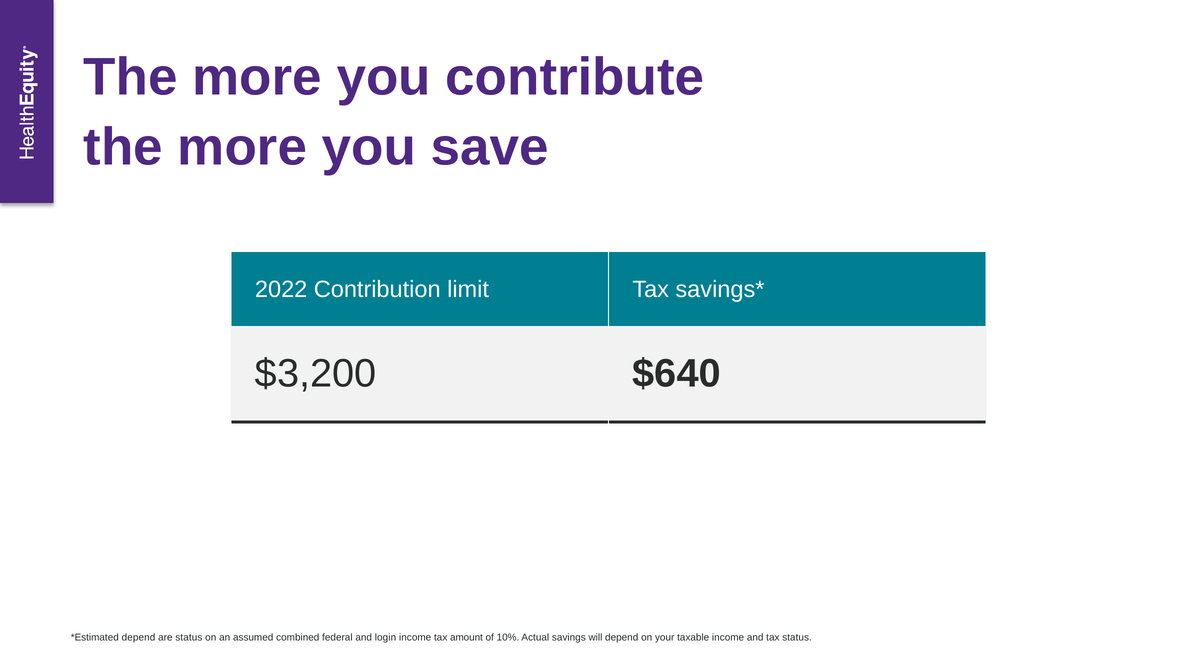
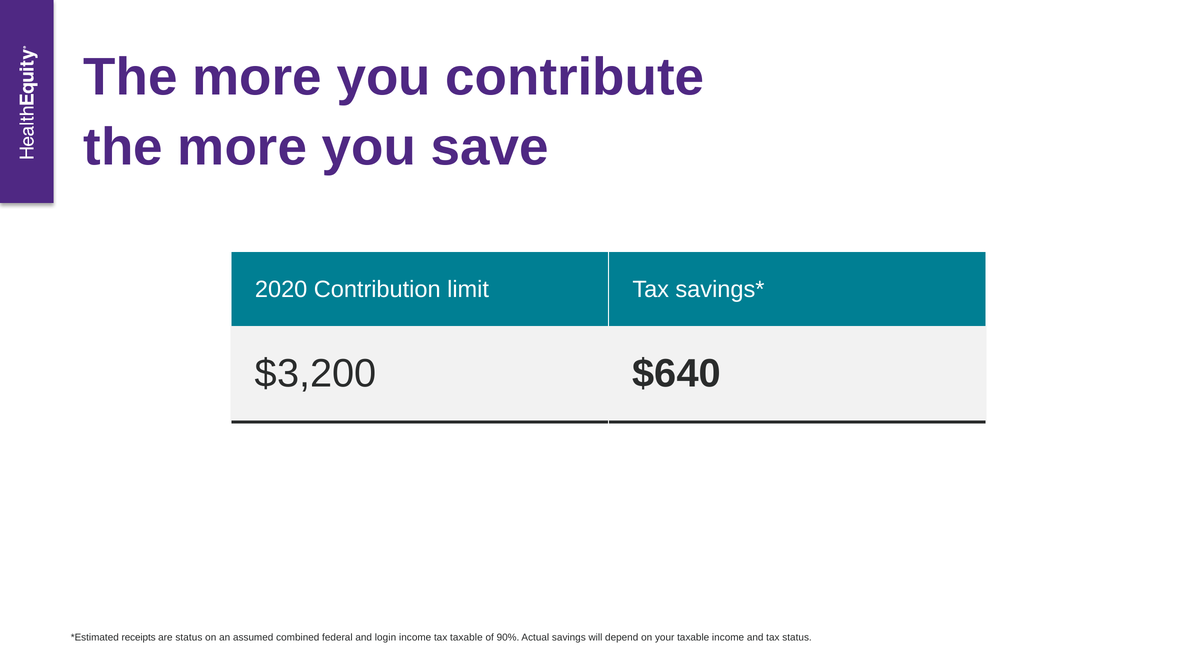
2022: 2022 -> 2020
depend at (138, 638): depend -> receipts
tax amount: amount -> taxable
10%: 10% -> 90%
